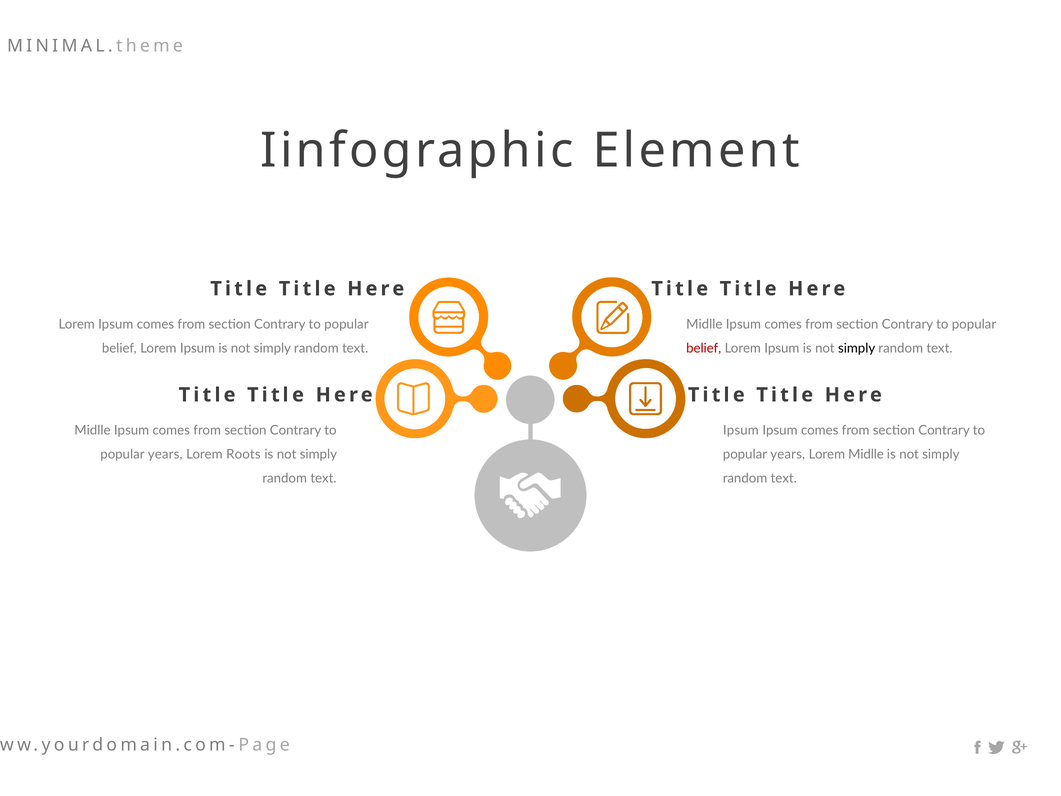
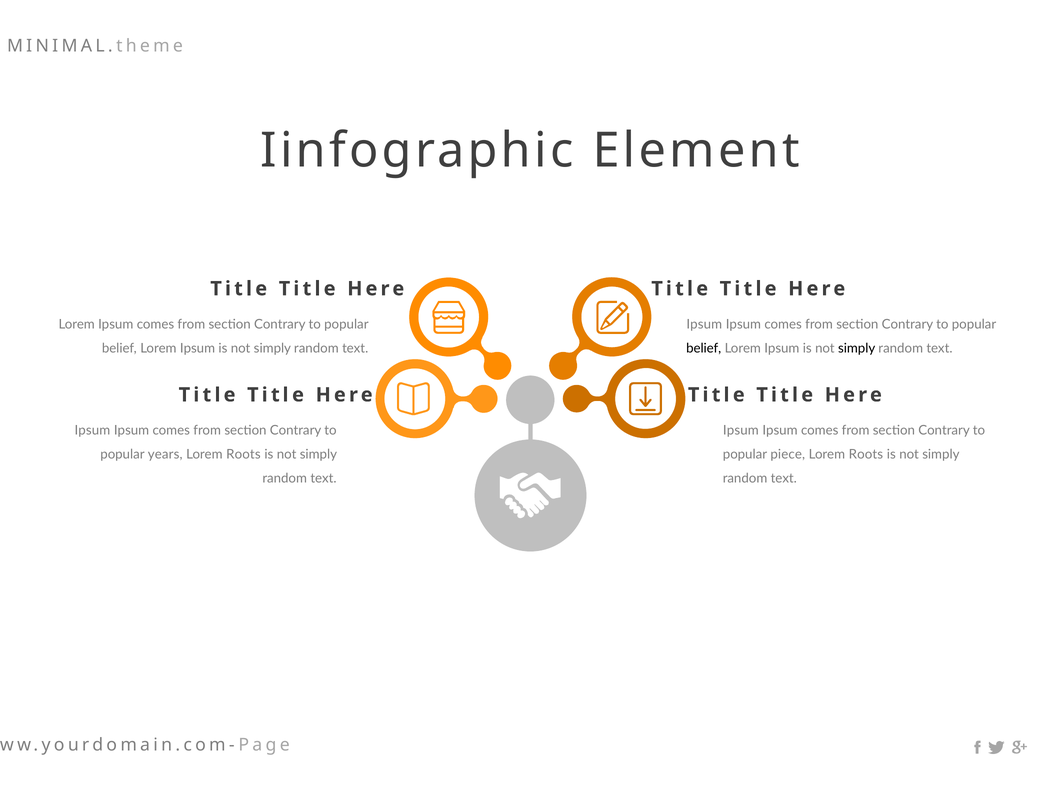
Midlle at (704, 324): Midlle -> Ipsum
belief at (704, 348) colour: red -> black
Midlle at (92, 430): Midlle -> Ipsum
years at (788, 454): years -> piece
Midlle at (866, 454): Midlle -> Roots
